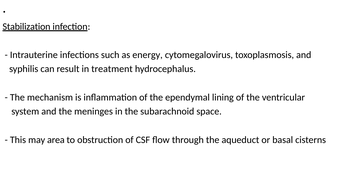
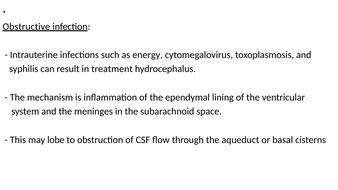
Stabilization: Stabilization -> Obstructive
area: area -> lobe
